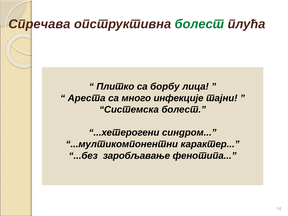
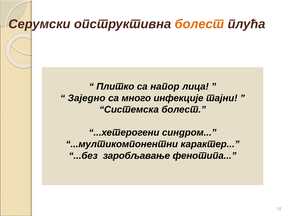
Спречава: Спречава -> Серумски
болест at (199, 24) colour: green -> orange
борбу: борбу -> напор
Ареста: Ареста -> Заједно
